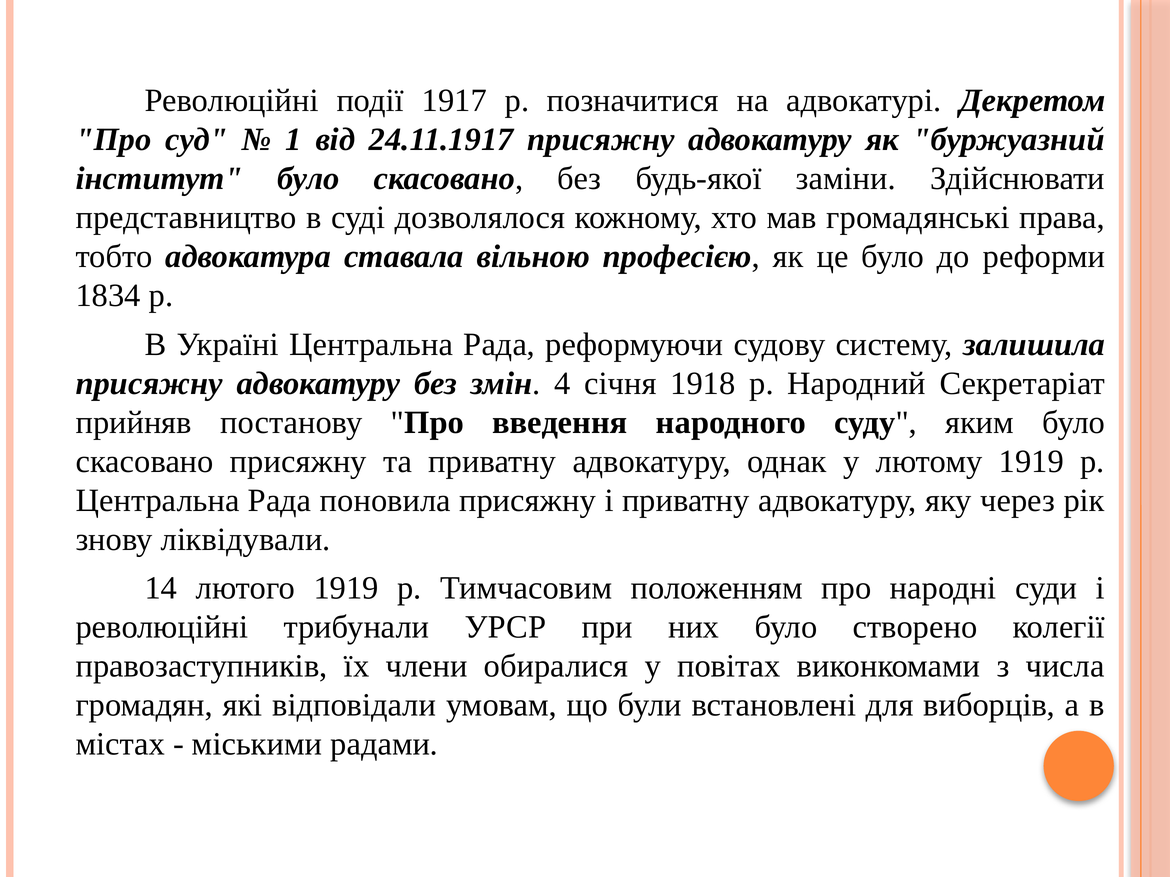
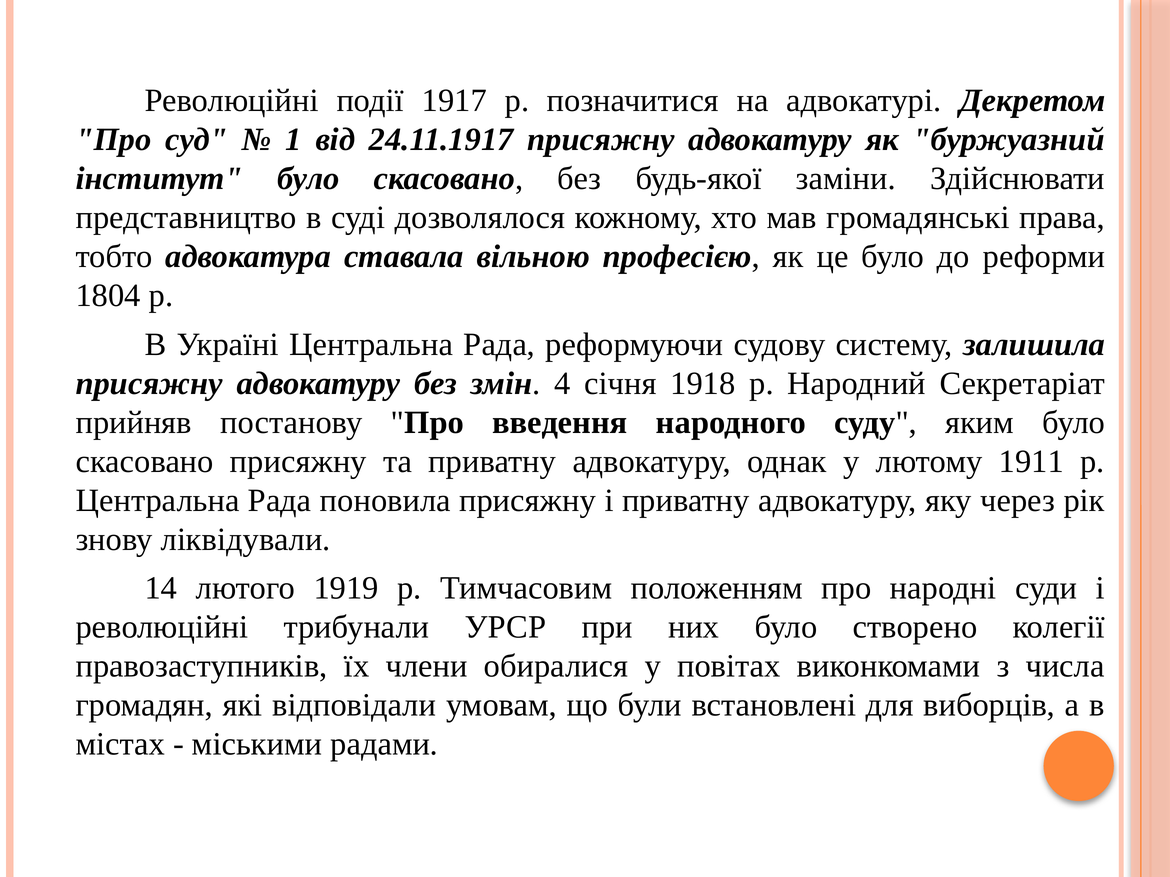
1834: 1834 -> 1804
лютому 1919: 1919 -> 1911
